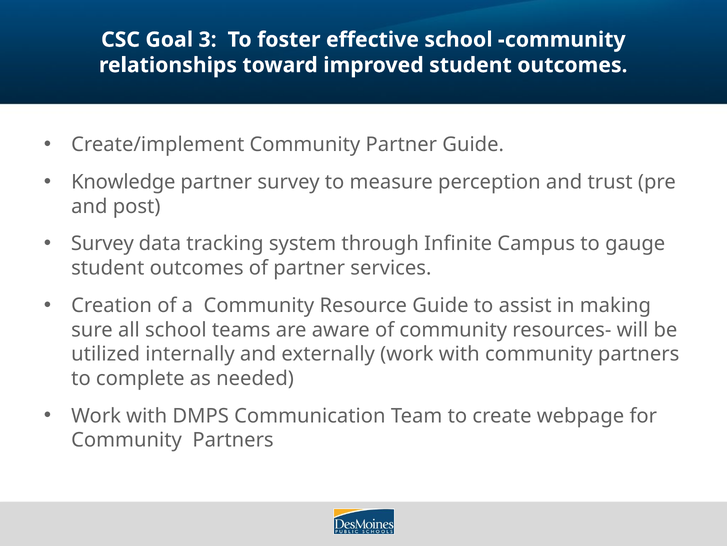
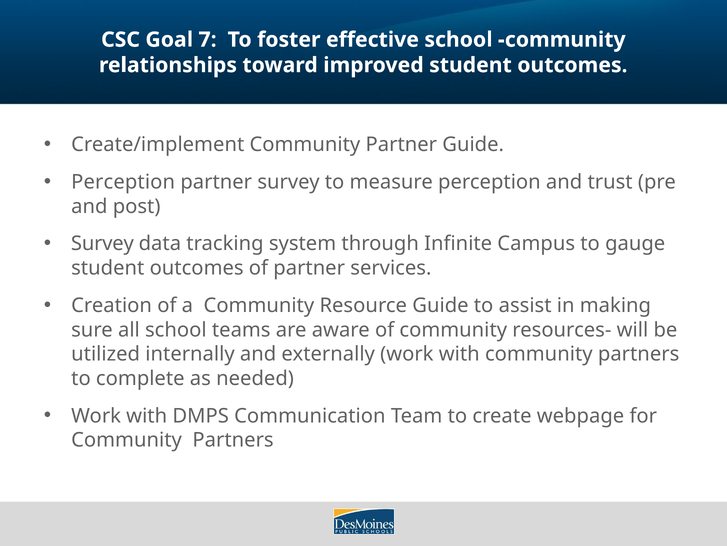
3: 3 -> 7
Knowledge at (123, 182): Knowledge -> Perception
